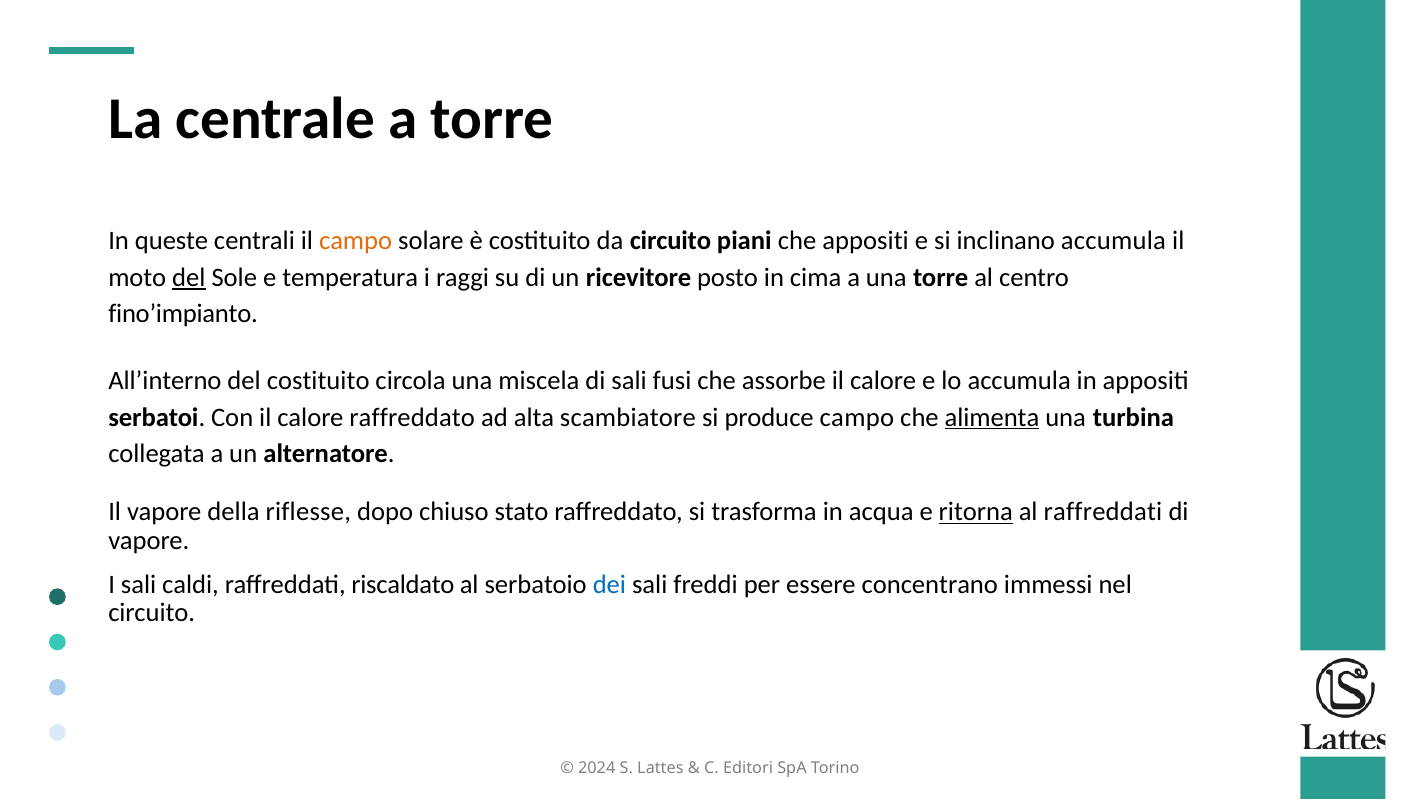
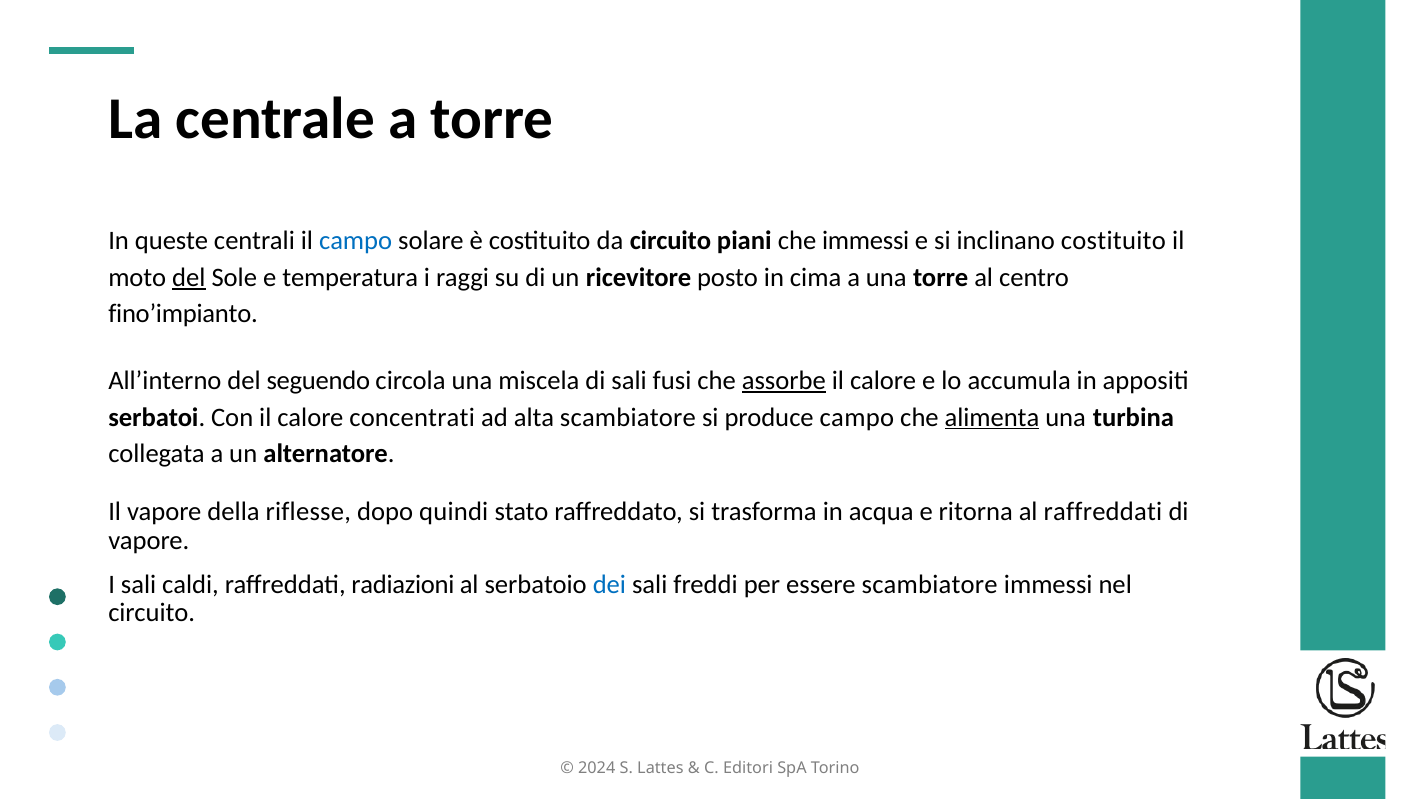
campo at (356, 241) colour: orange -> blue
che appositi: appositi -> immessi
inclinano accumula: accumula -> costituito
del costituito: costituito -> seguendo
assorbe underline: none -> present
calore raffreddato: raffreddato -> concentrati
chiuso: chiuso -> quindi
ritorna underline: present -> none
riscaldato: riscaldato -> radiazioni
essere concentrano: concentrano -> scambiatore
